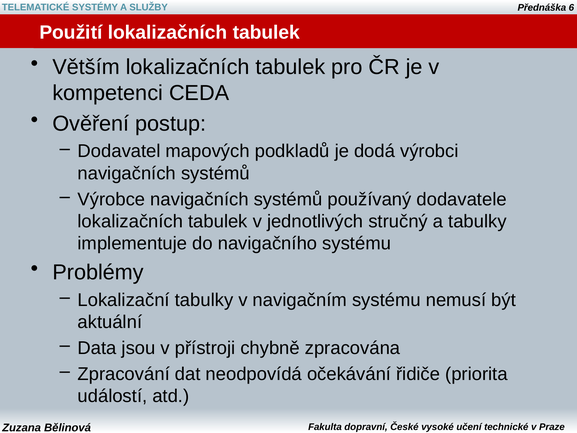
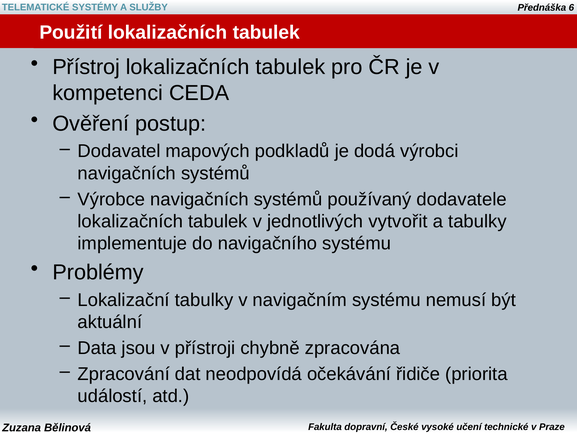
Větším: Větším -> Přístroj
stručný: stručný -> vytvořit
